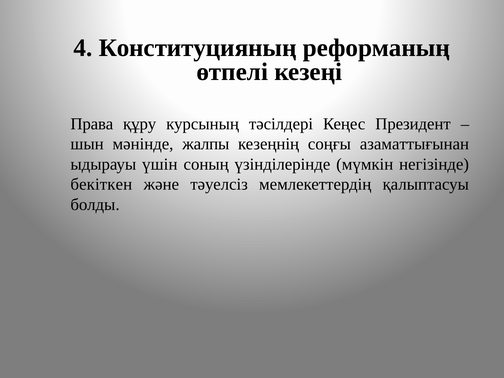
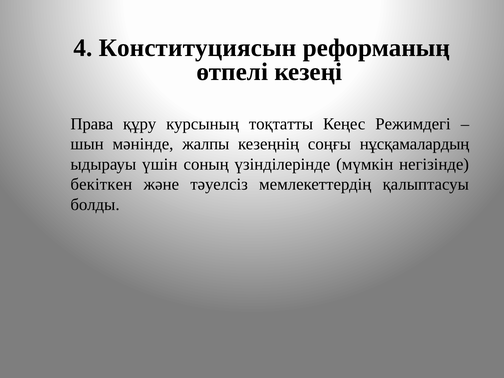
Конституцияның: Конституцияның -> Конституциясын
тәсілдері: тәсілдері -> тоқтатты
Президент: Президент -> Режимдегі
азаматтығынан: азаматтығынан -> нұсқамалардың
